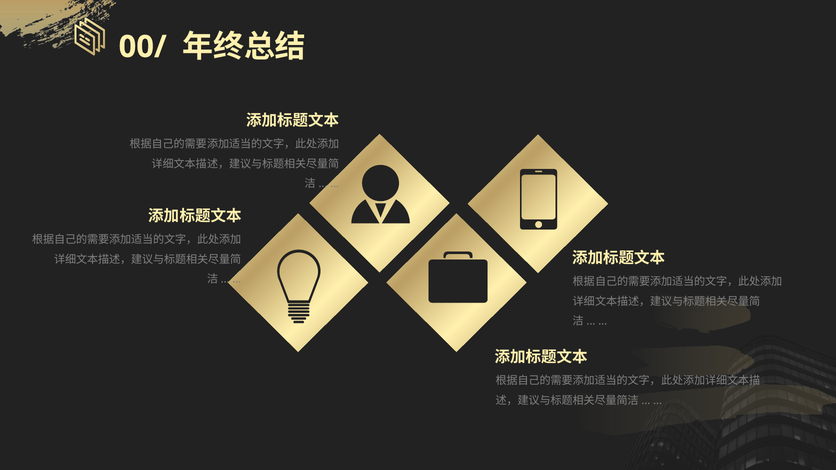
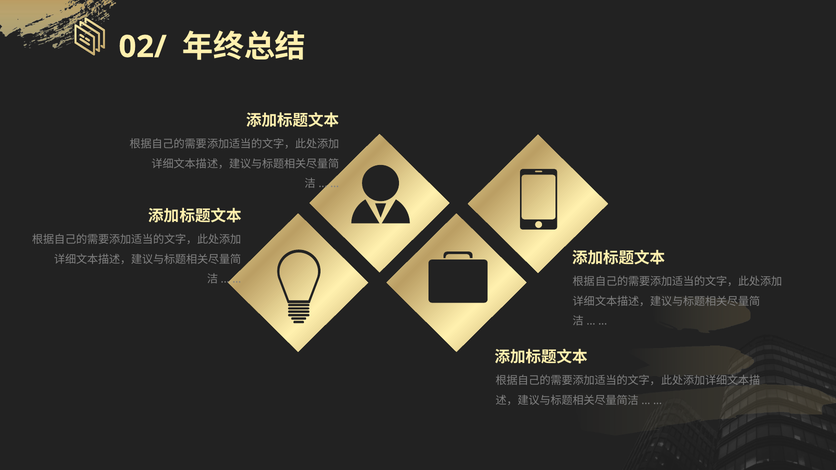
00/: 00/ -> 02/
